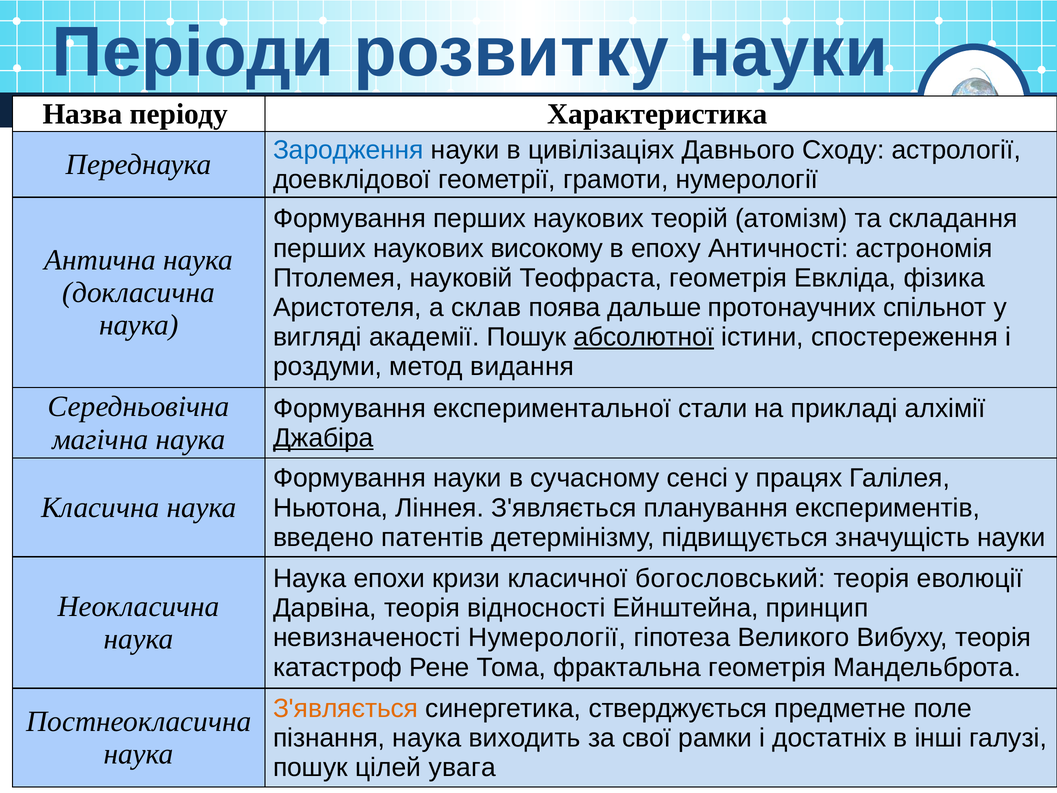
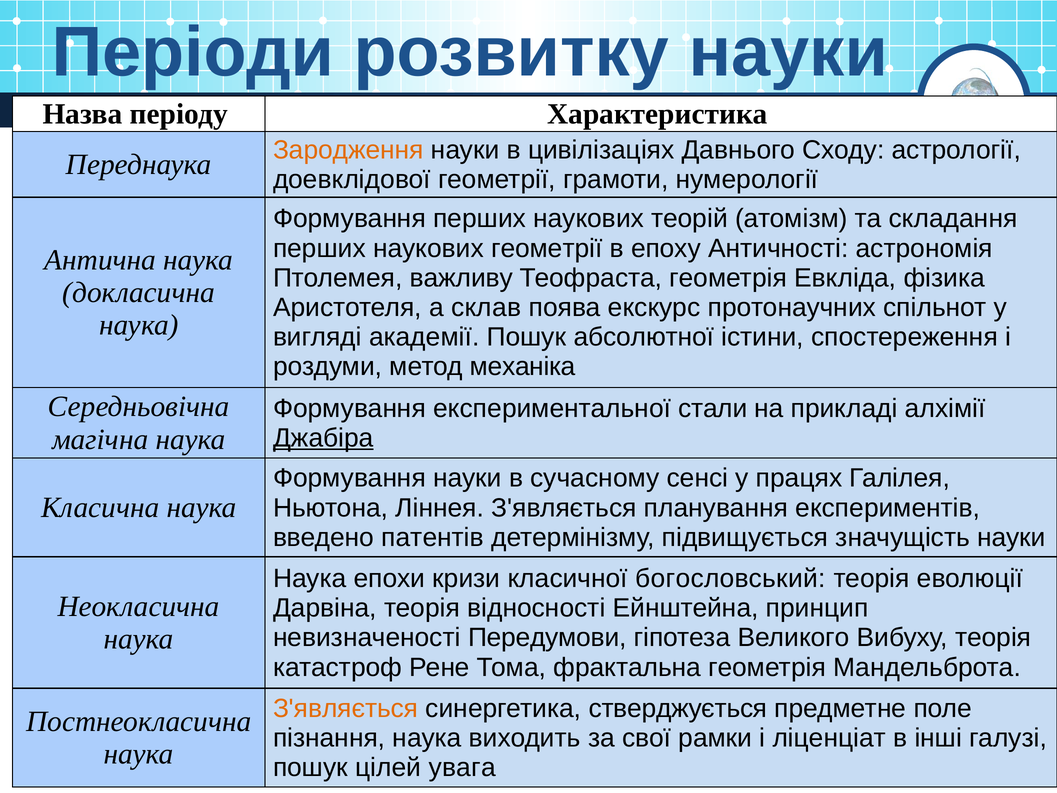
Зародження colour: blue -> orange
наукових високому: високому -> геометрії
науковій: науковій -> важливу
дальше: дальше -> екскурс
абсолютної underline: present -> none
видання: видання -> механіка
невизначеності Нумерології: Нумерології -> Передумови
достатніх: достатніх -> ліценціат
